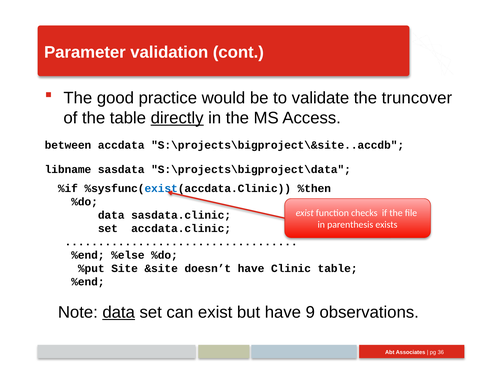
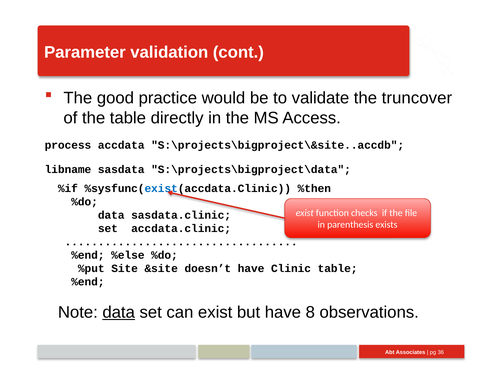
directly underline: present -> none
between: between -> process
9: 9 -> 8
